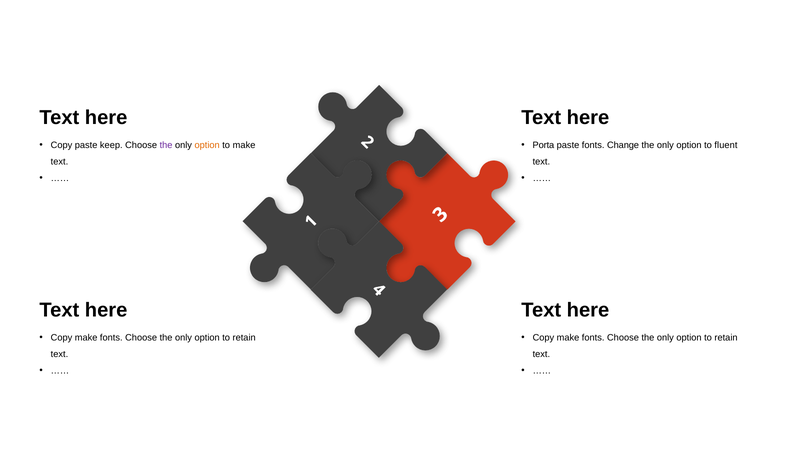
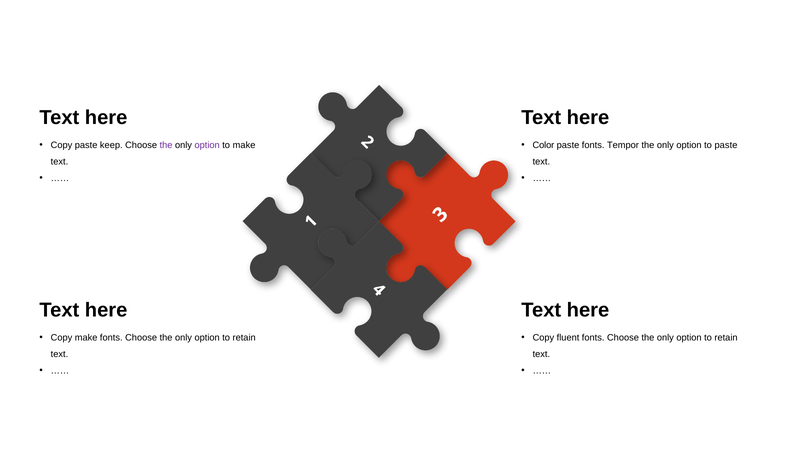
option at (207, 145) colour: orange -> purple
Porta: Porta -> Color
Change: Change -> Tempor
to fluent: fluent -> paste
make at (568, 337): make -> fluent
